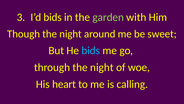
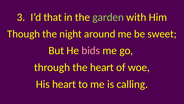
I’d bids: bids -> that
bids at (91, 50) colour: light blue -> pink
through the night: night -> heart
